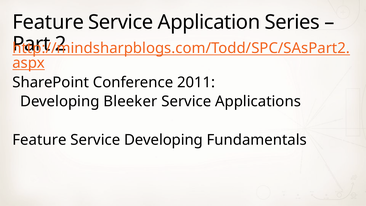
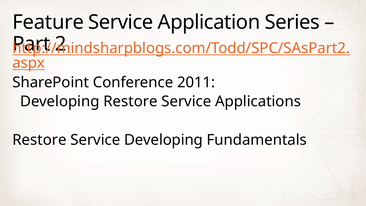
Developing Bleeker: Bleeker -> Restore
Feature at (39, 140): Feature -> Restore
